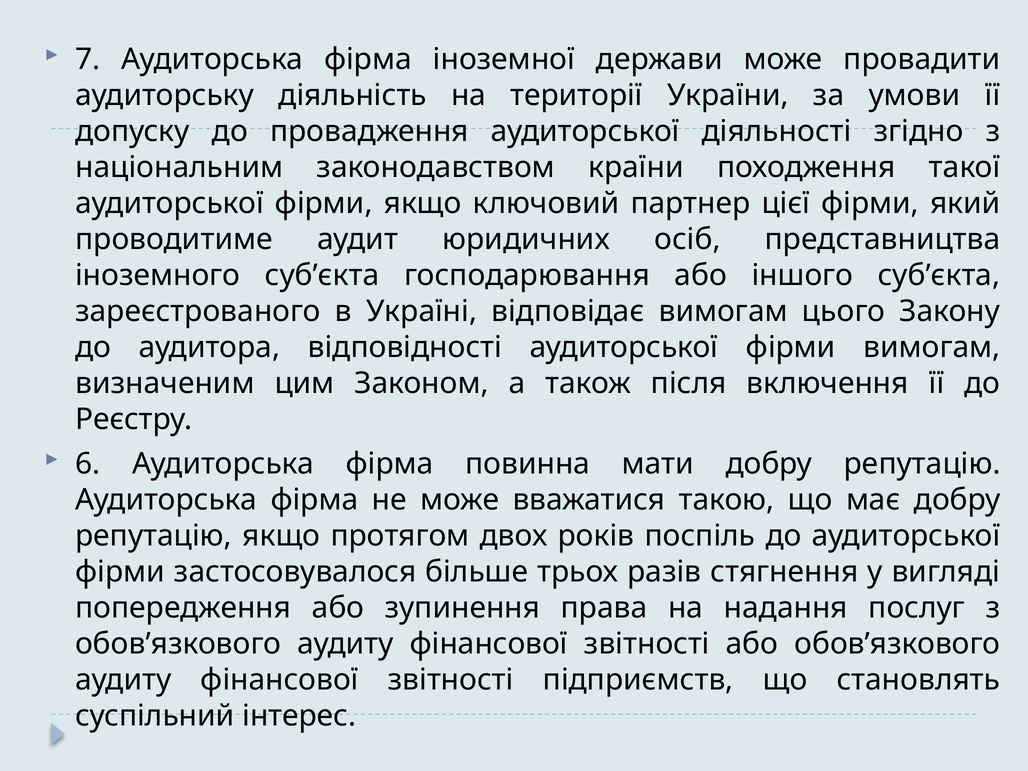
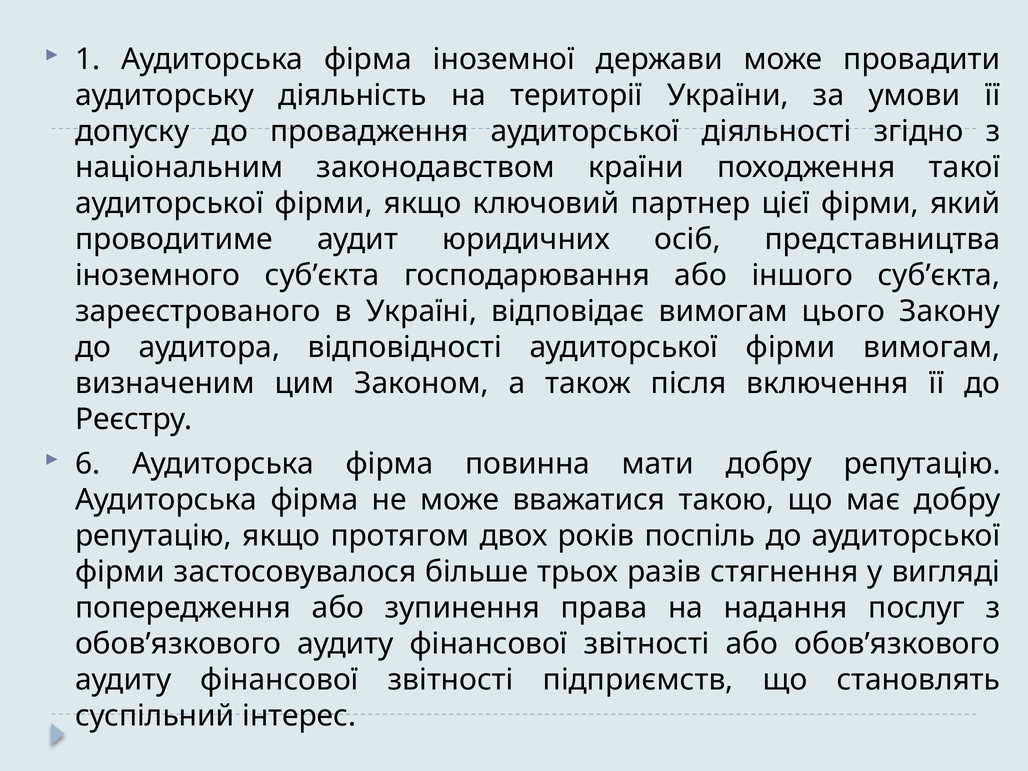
7: 7 -> 1
